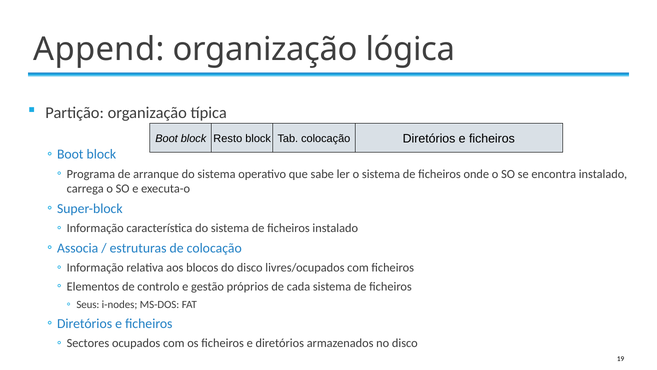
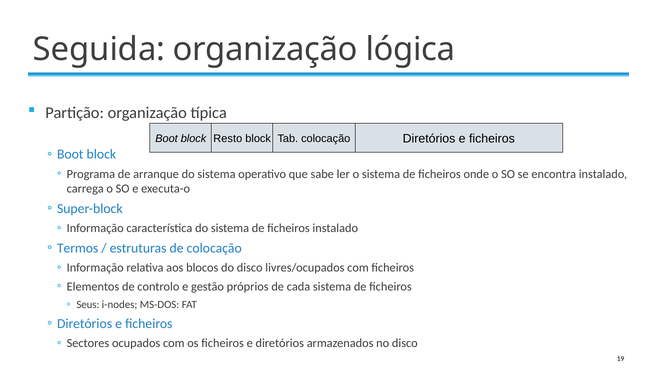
Append: Append -> Seguida
Associa: Associa -> Termos
